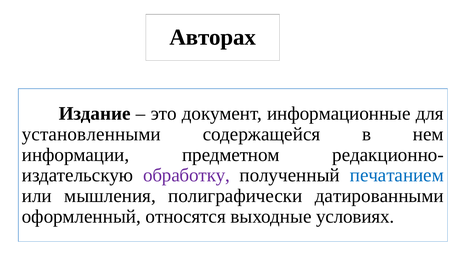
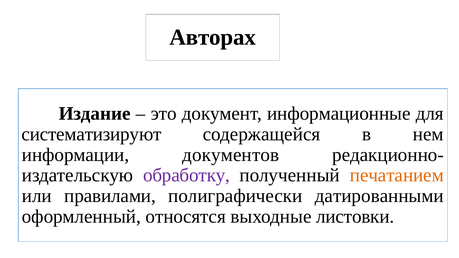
установленными: установленными -> систематизируют
предметном: предметном -> документов
печатанием colour: blue -> orange
мышления: мышления -> правилами
условиях: условиях -> листовки
